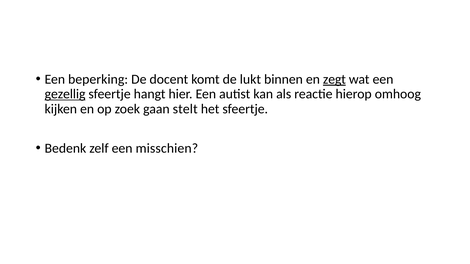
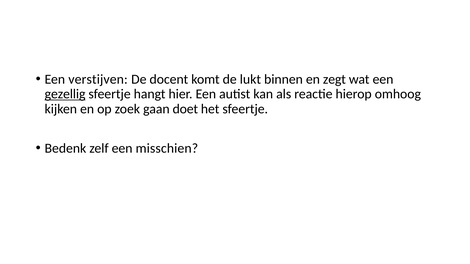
beperking: beperking -> verstijven
zegt underline: present -> none
stelt: stelt -> doet
